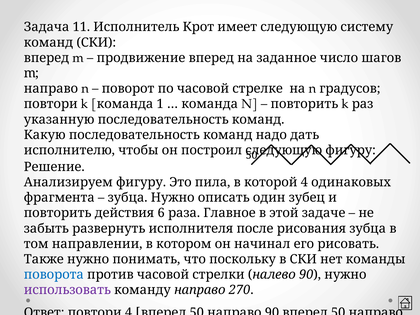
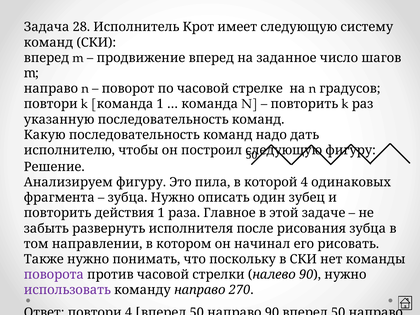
11: 11 -> 28
действия 6: 6 -> 1
поворота colour: blue -> purple
